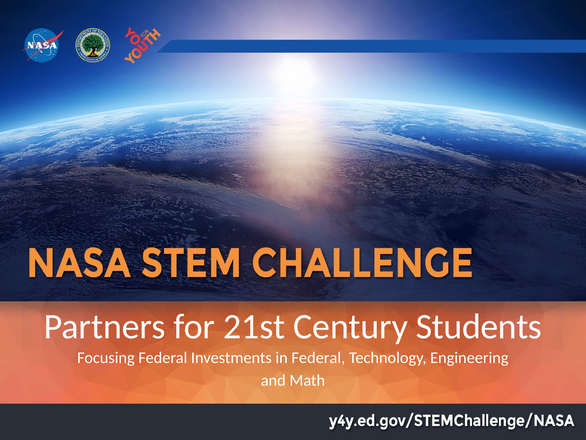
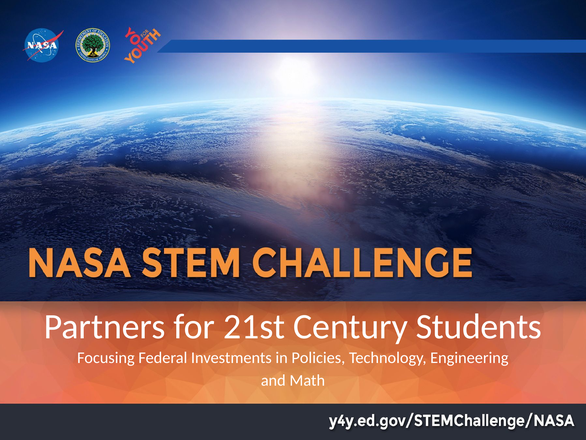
in Federal: Federal -> Policies
